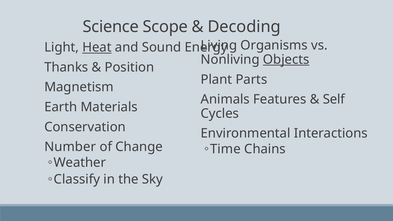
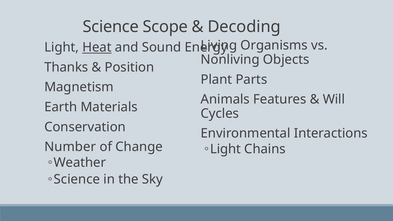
Objects underline: present -> none
Self: Self -> Will
Time at (225, 149): Time -> Light
Classify at (77, 179): Classify -> Science
